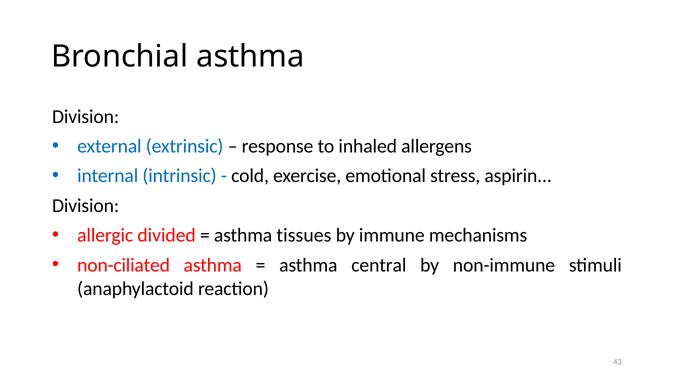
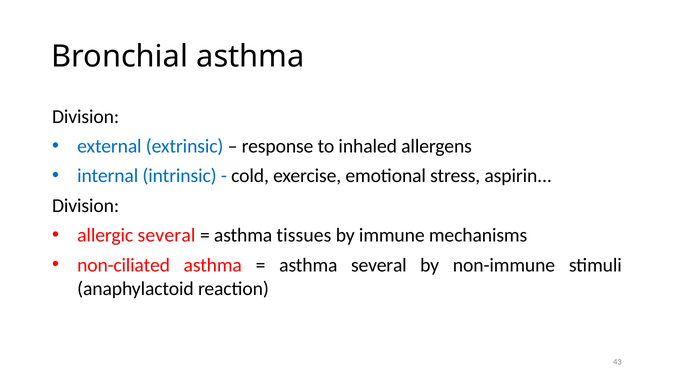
allergic divided: divided -> several
asthma central: central -> several
